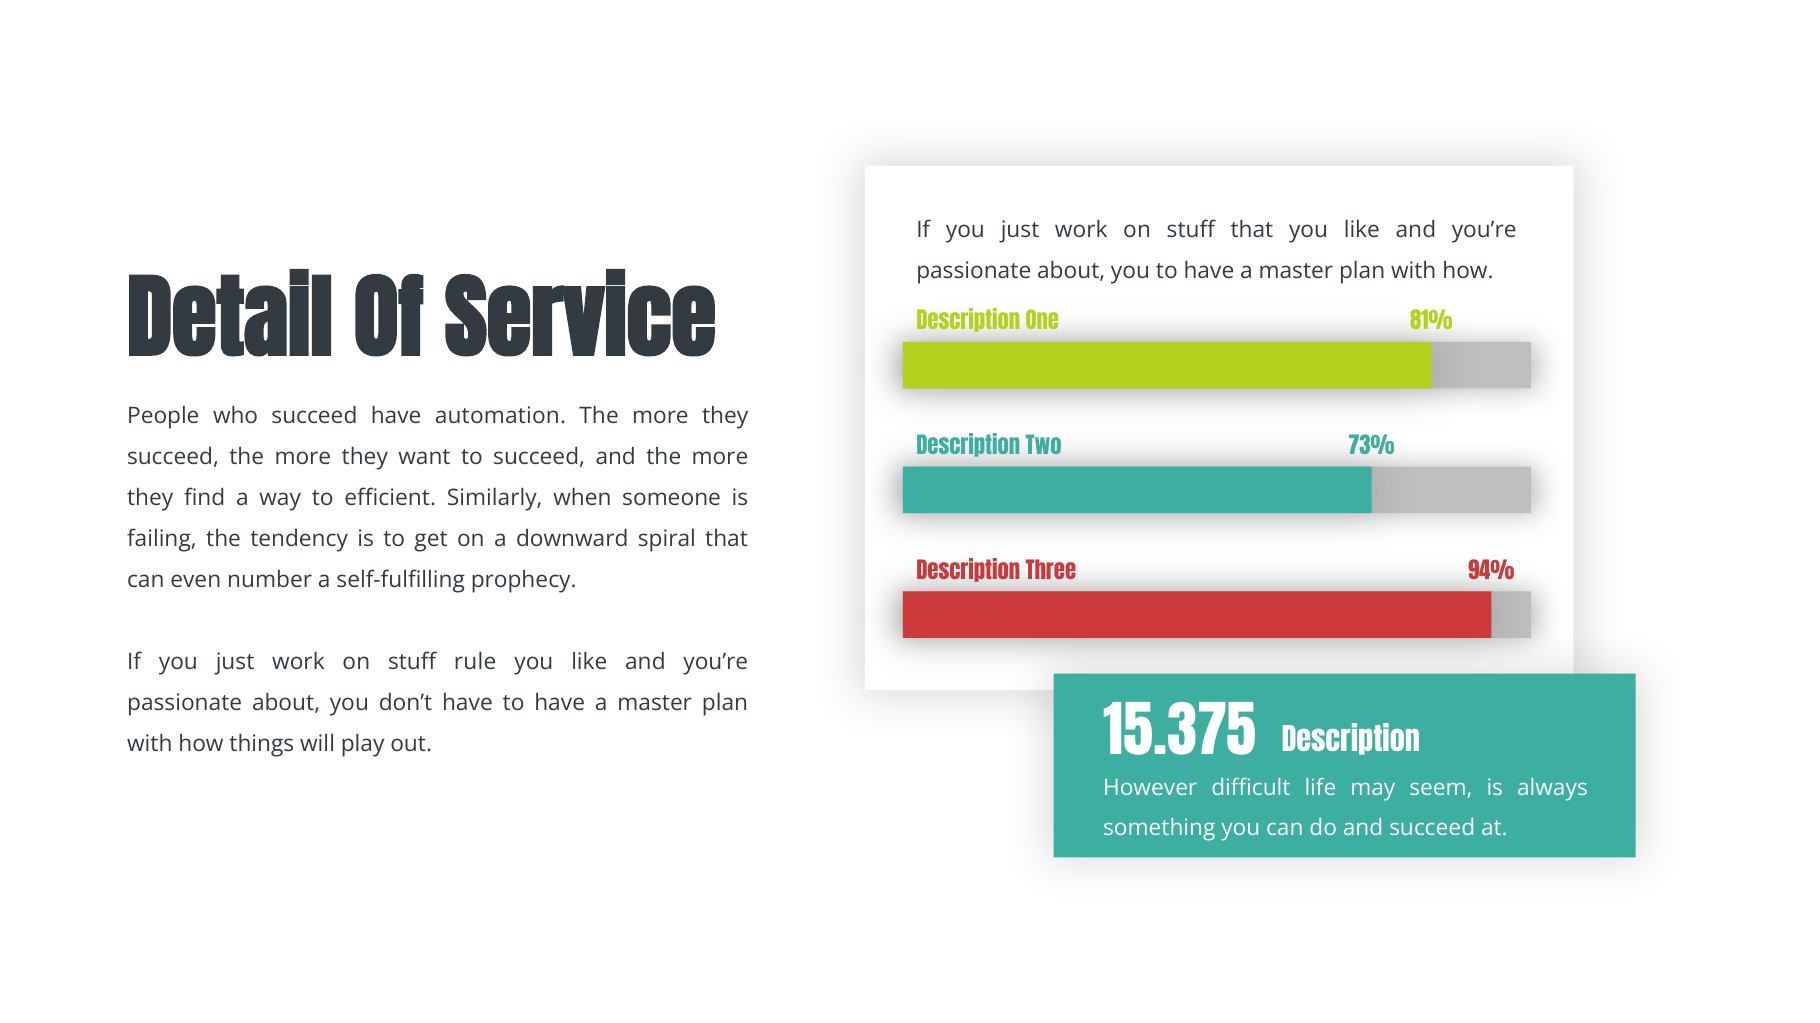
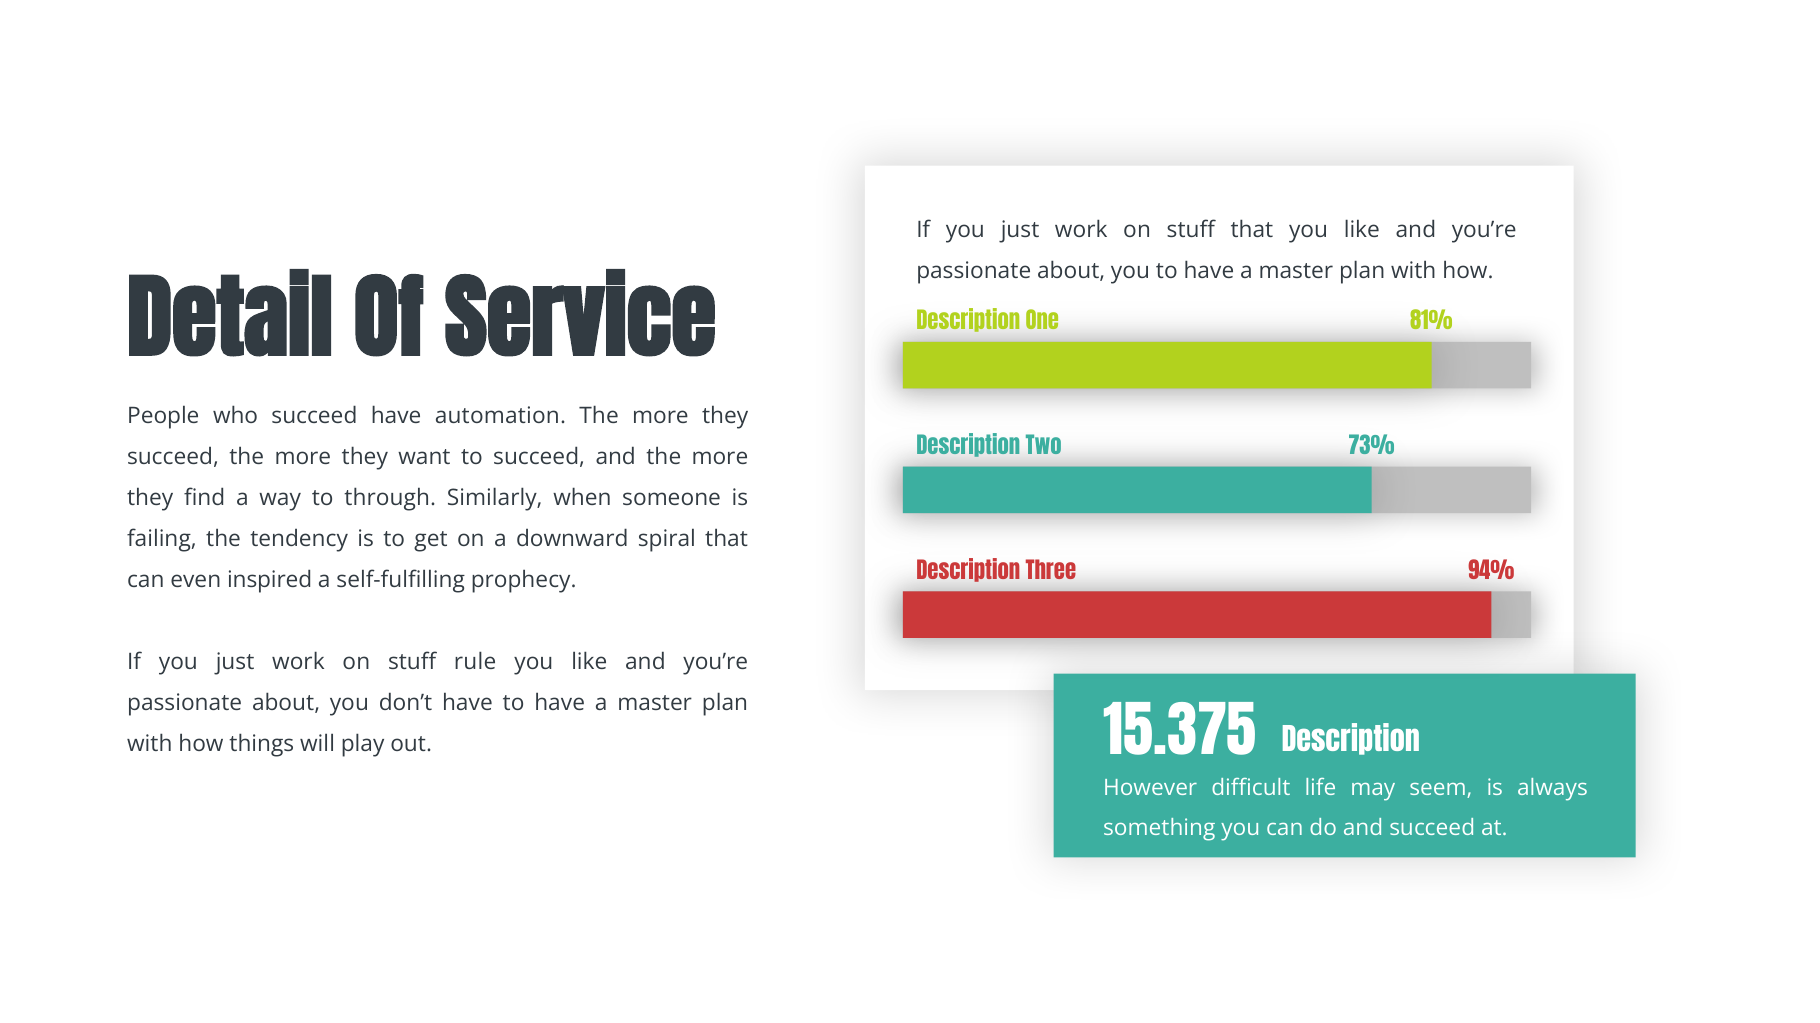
efficient: efficient -> through
number: number -> inspired
